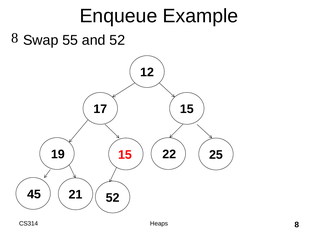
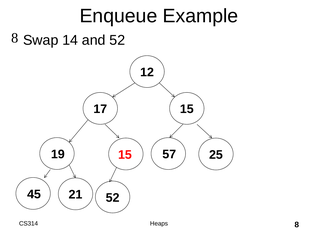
55: 55 -> 14
22: 22 -> 57
